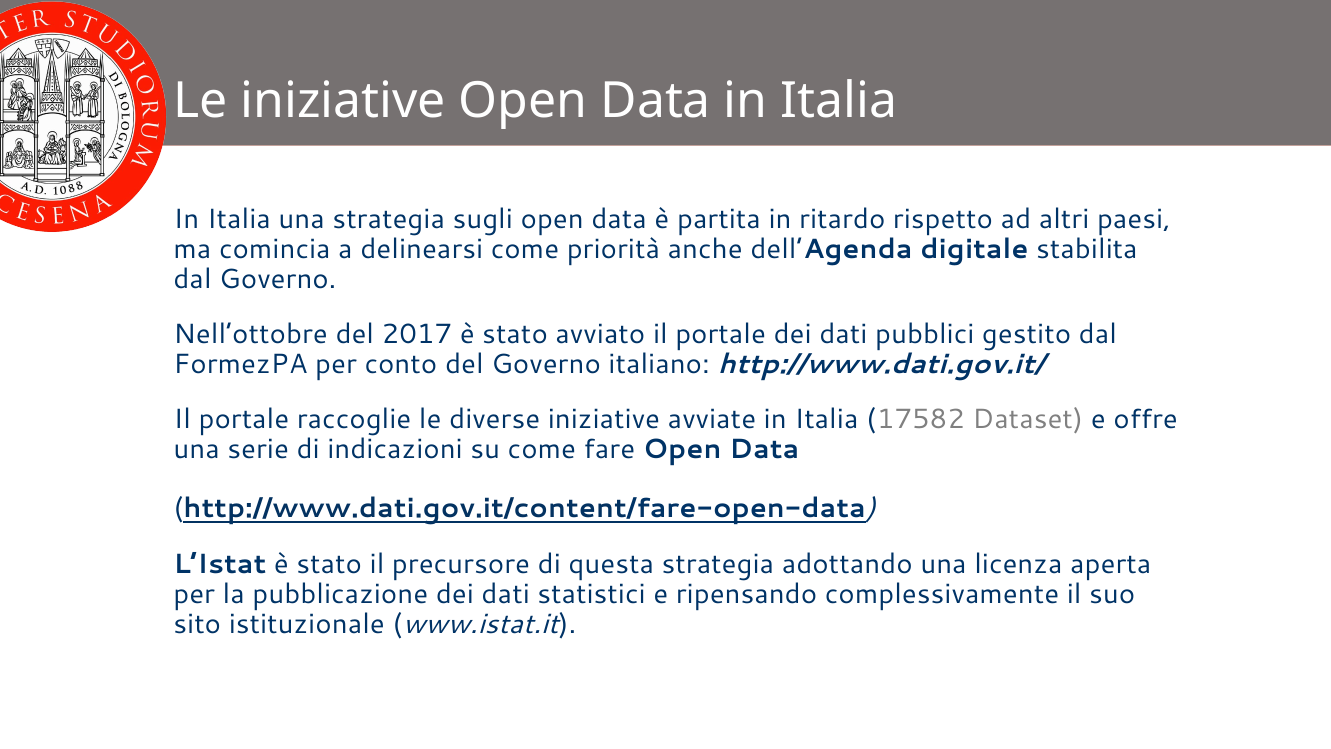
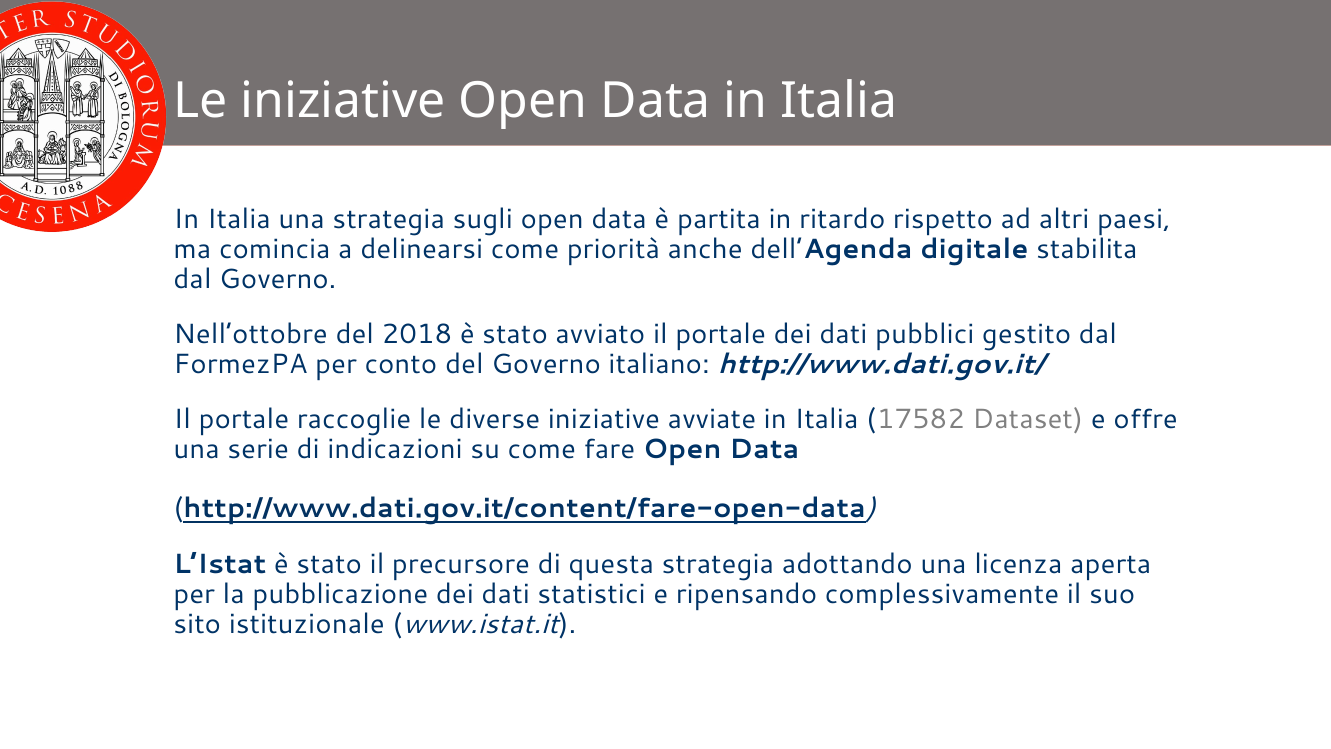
2017: 2017 -> 2018
